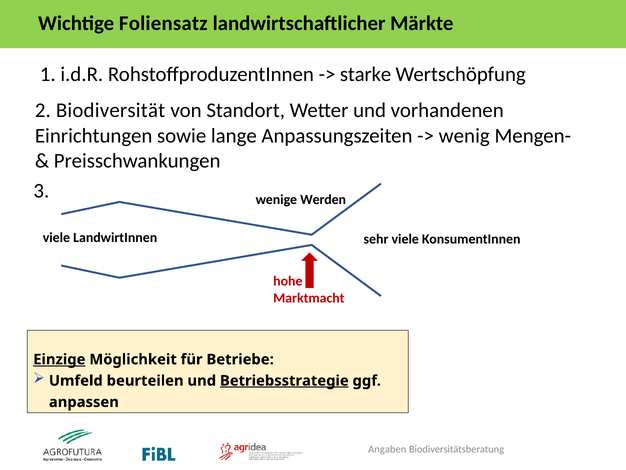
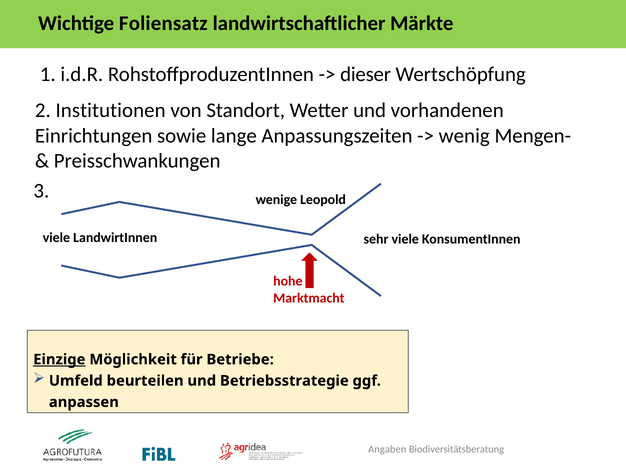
starke: starke -> dieser
Biodiversität: Biodiversität -> Institutionen
Werden: Werden -> Leopold
Betriebsstrategie underline: present -> none
